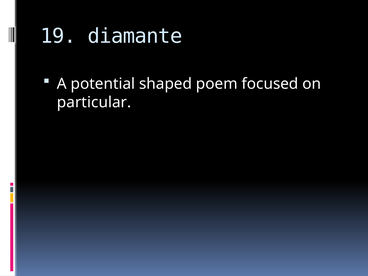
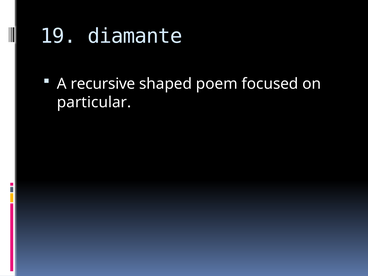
potential: potential -> recursive
